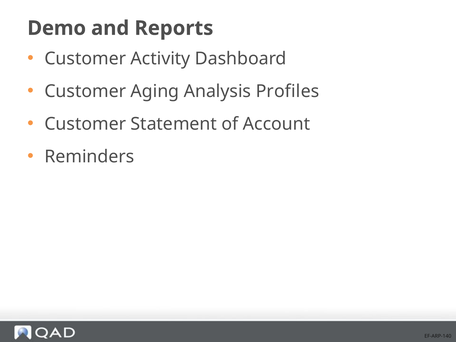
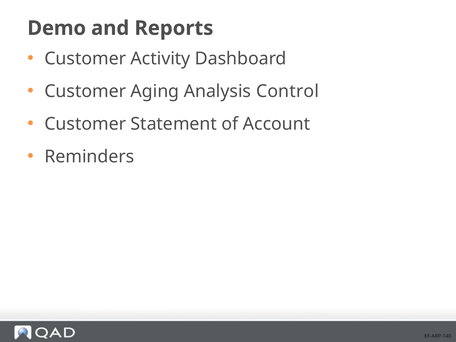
Profiles: Profiles -> Control
